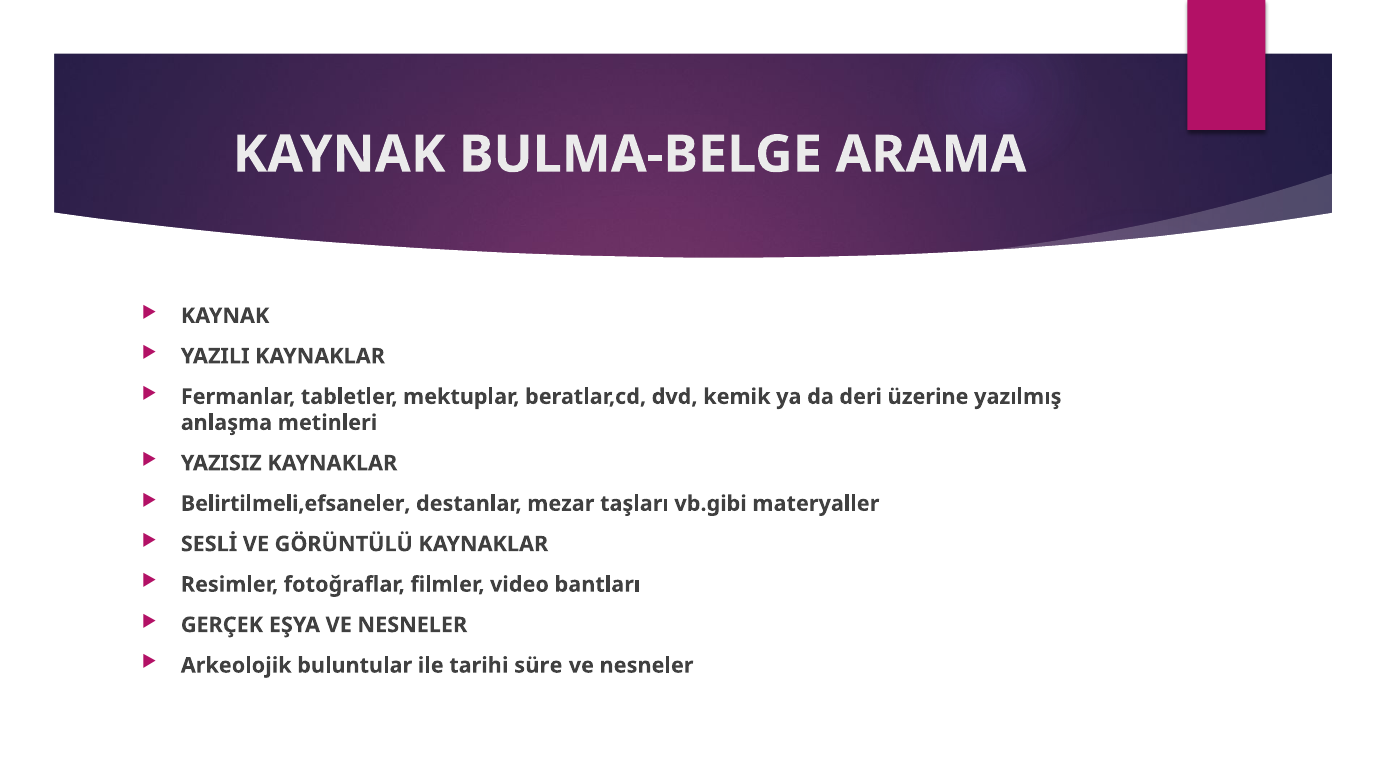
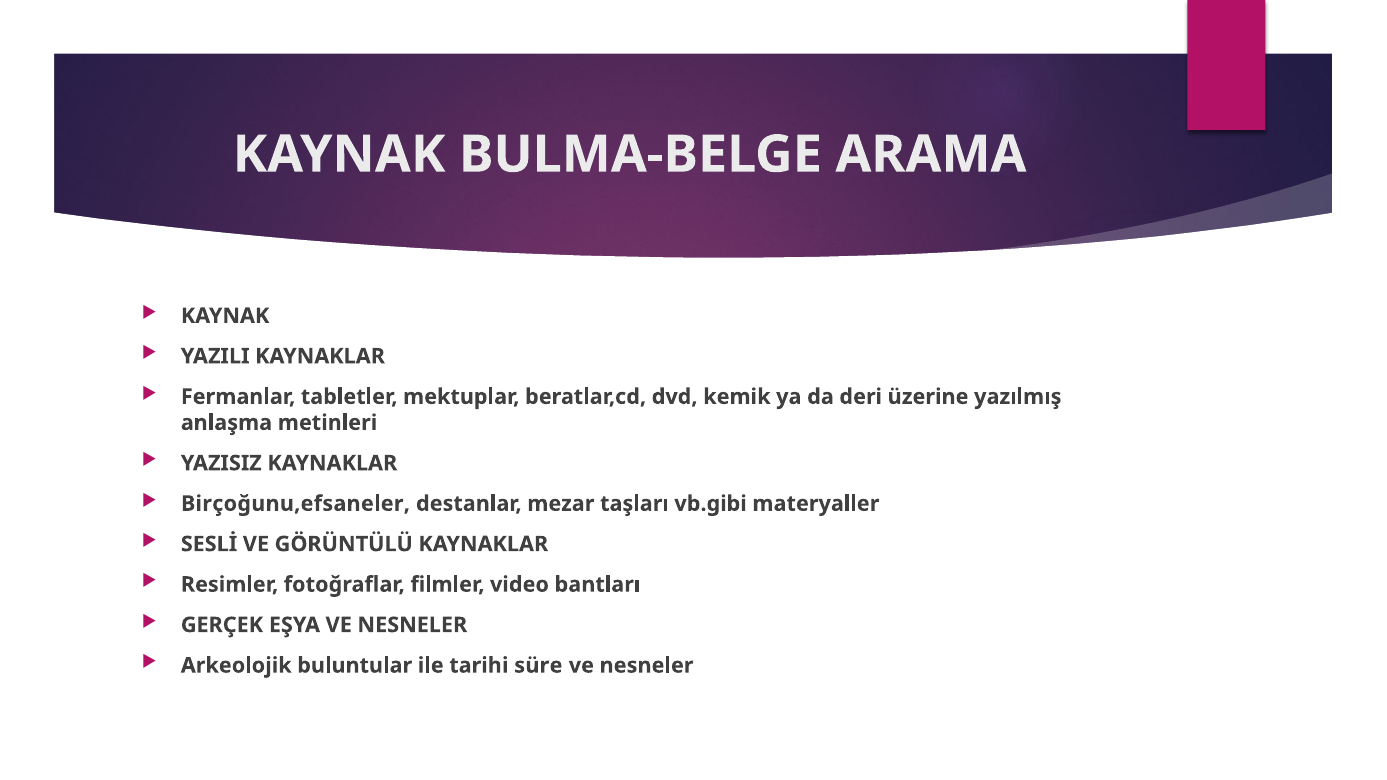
Belirtilmeli,efsaneler: Belirtilmeli,efsaneler -> Birçoğunu,efsaneler
